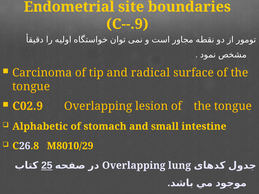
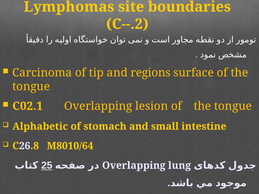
Endometrial: Endometrial -> Lymphomas
C--.9: C--.9 -> C--.2
radical: radical -> regions
C02.9: C02.9 -> C02.1
M8010/29: M8010/29 -> M8010/64
